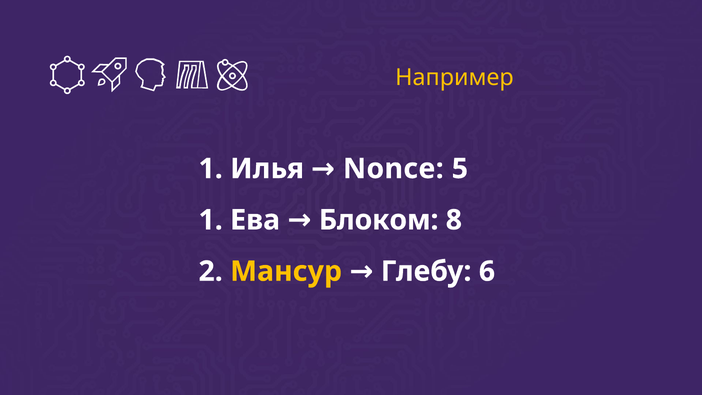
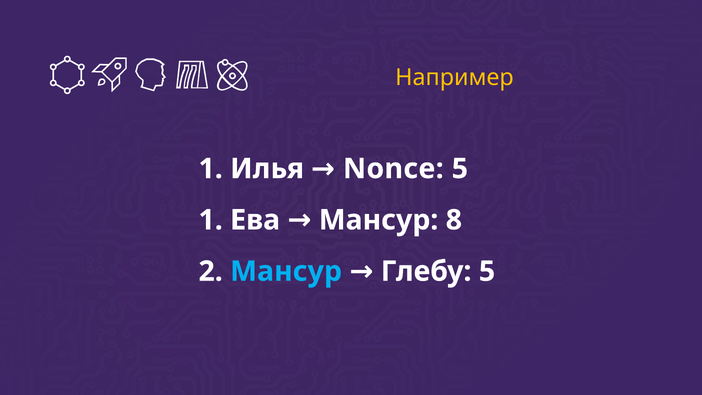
Ева Блоком: Блоком -> Мансур
Мансур at (286, 271) colour: yellow -> light blue
Глебу 6: 6 -> 5
